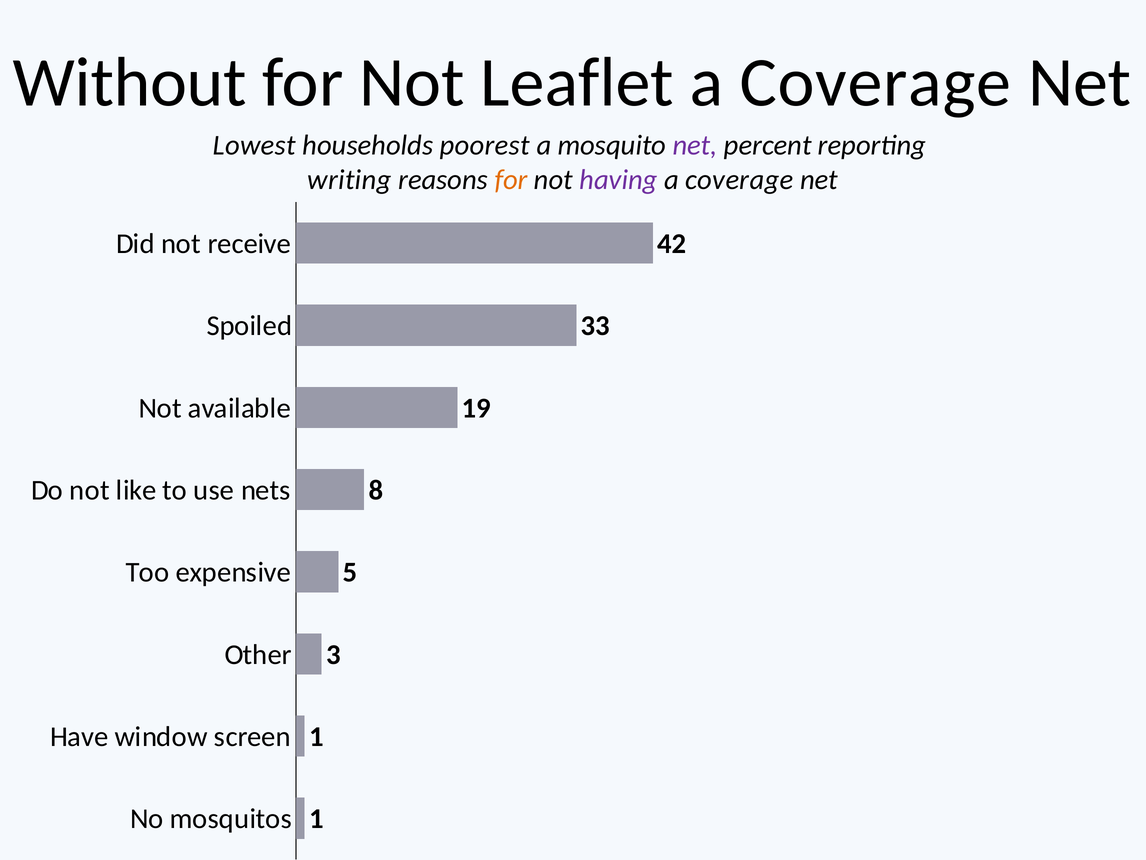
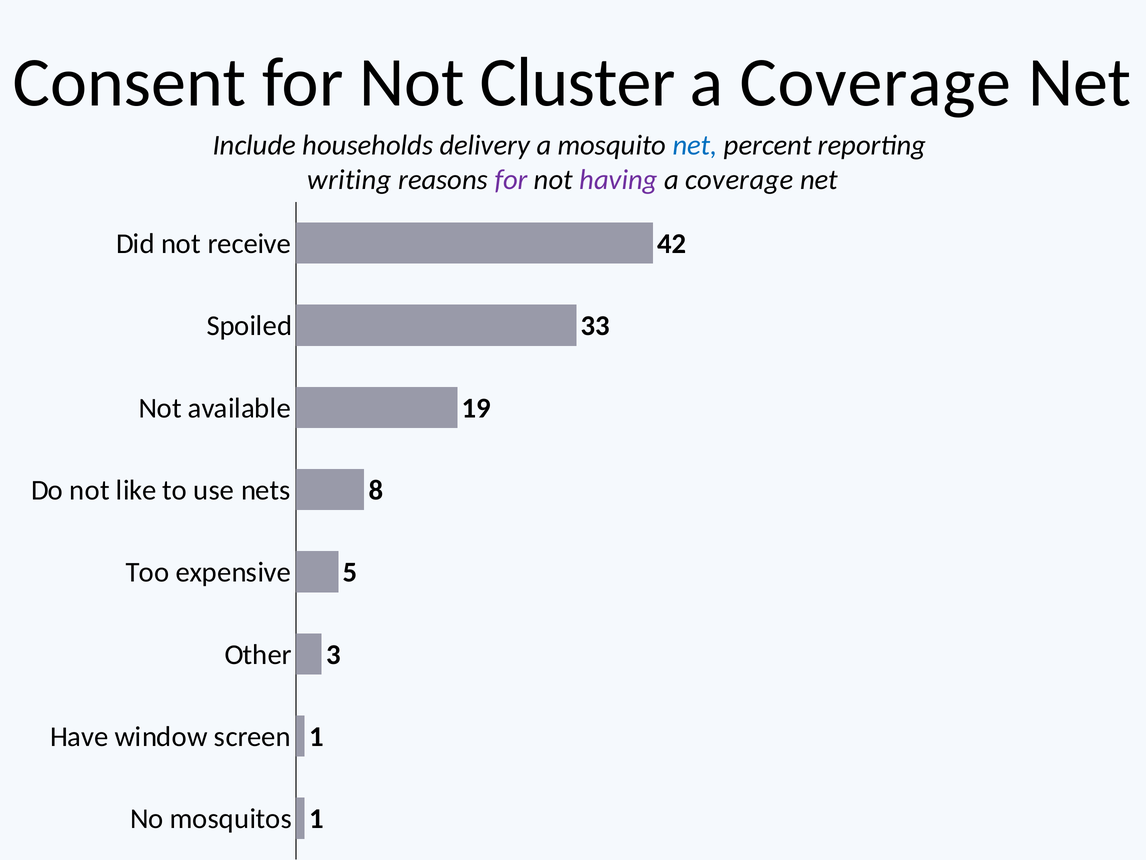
Without: Without -> Consent
Leaflet: Leaflet -> Cluster
Lowest: Lowest -> Include
poorest: poorest -> delivery
net at (695, 145) colour: purple -> blue
for at (511, 180) colour: orange -> purple
